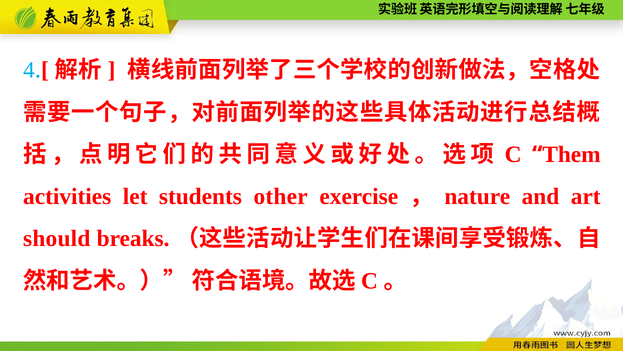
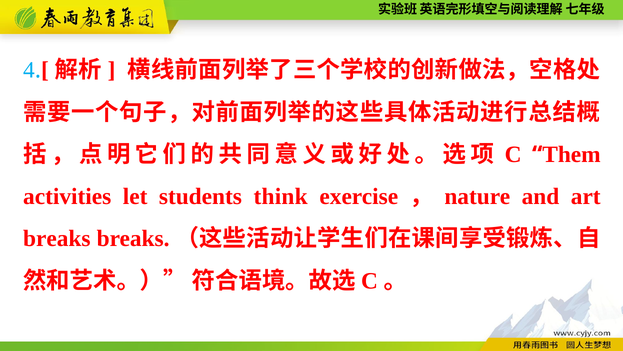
other: other -> think
should at (57, 238): should -> breaks
